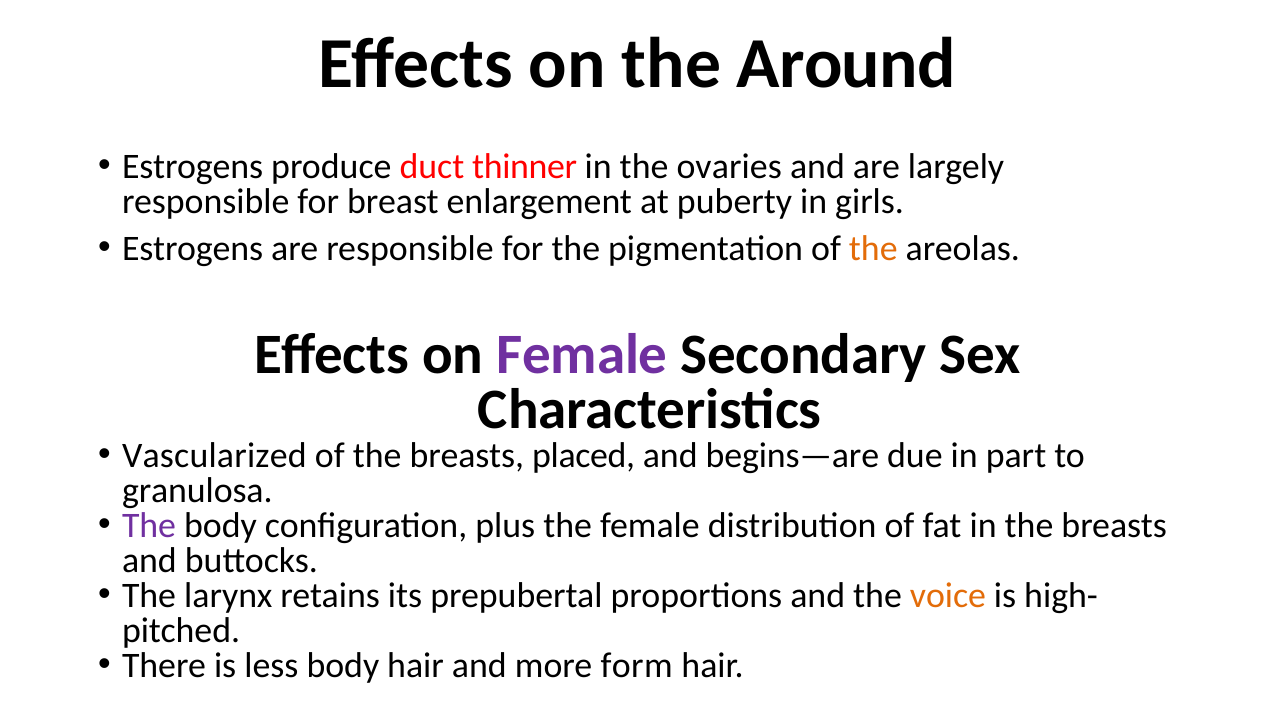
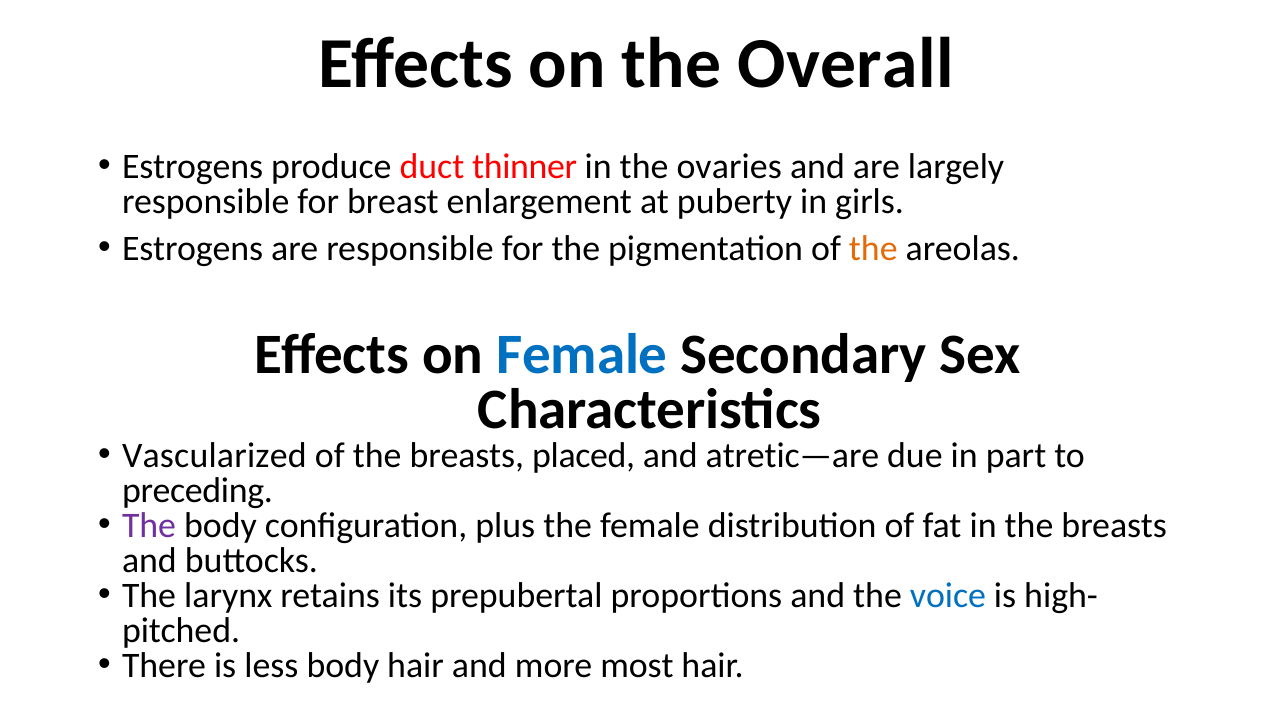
Around: Around -> Overall
Female at (582, 354) colour: purple -> blue
begins—are: begins—are -> atretic—are
granulosa: granulosa -> preceding
voice colour: orange -> blue
form: form -> most
